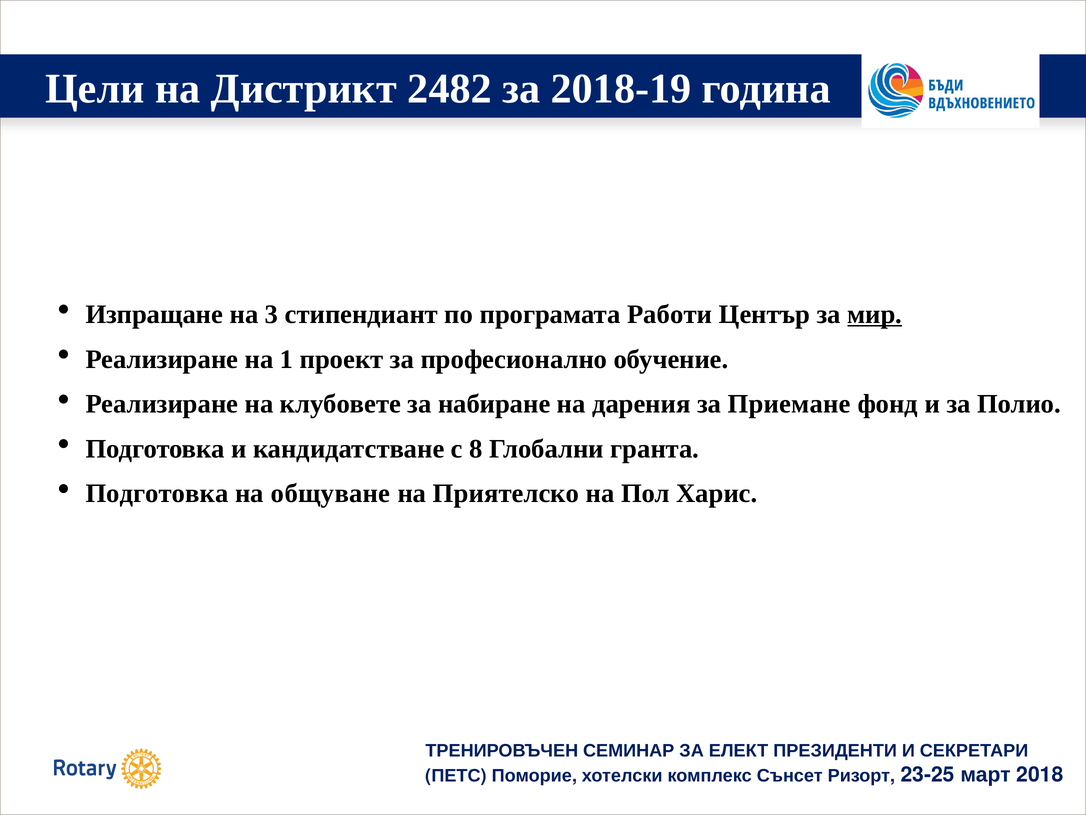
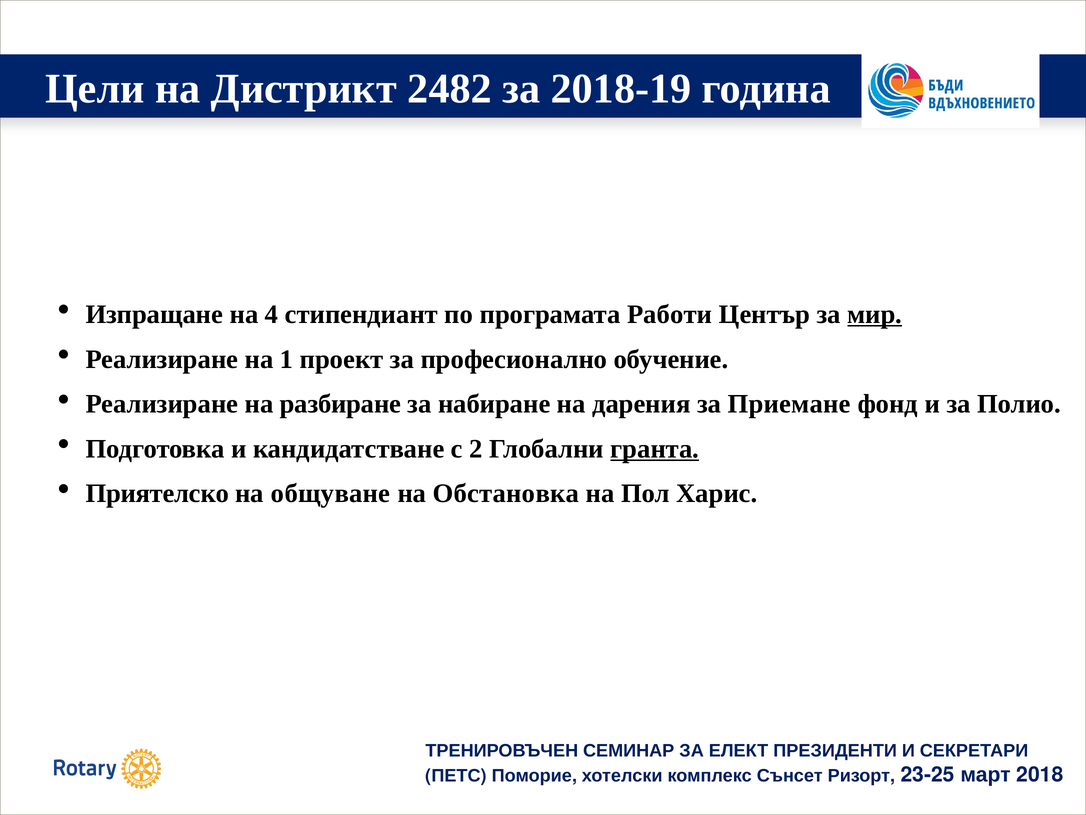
3: 3 -> 4
клубовете: клубовете -> разбиране
8: 8 -> 2
гранта underline: none -> present
Подготовка at (157, 493): Подготовка -> Приятелско
Приятелско: Приятелско -> Обстановка
